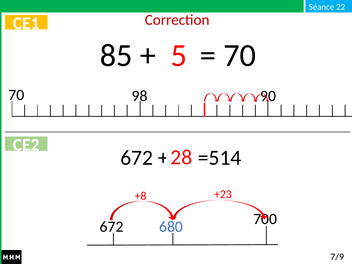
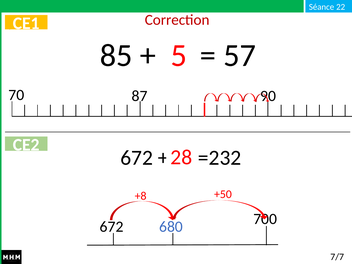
70 at (240, 55): 70 -> 57
98: 98 -> 87
=514: =514 -> =232
+23: +23 -> +50
7/9: 7/9 -> 7/7
